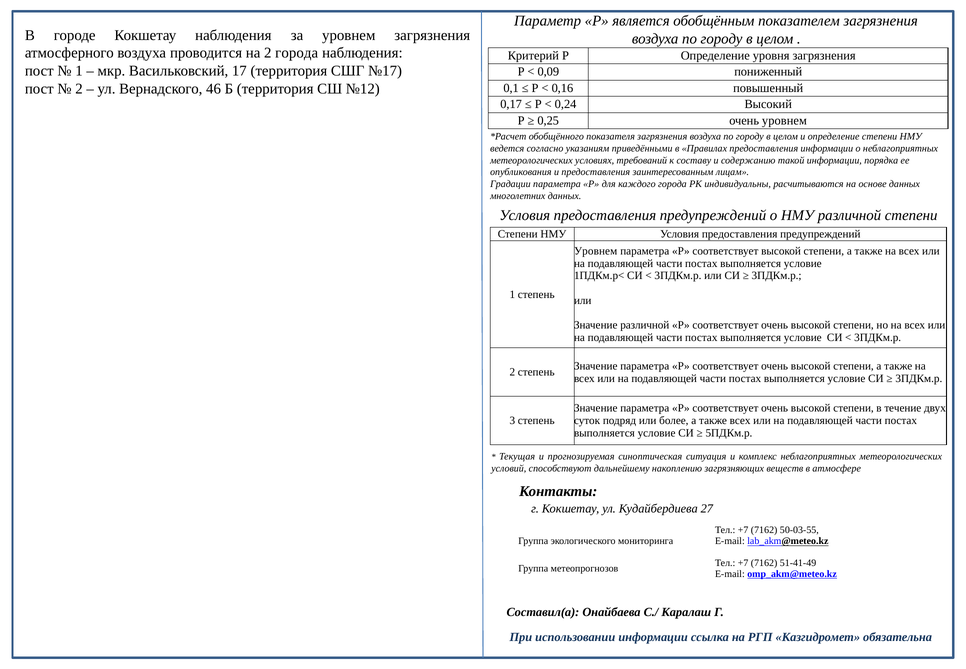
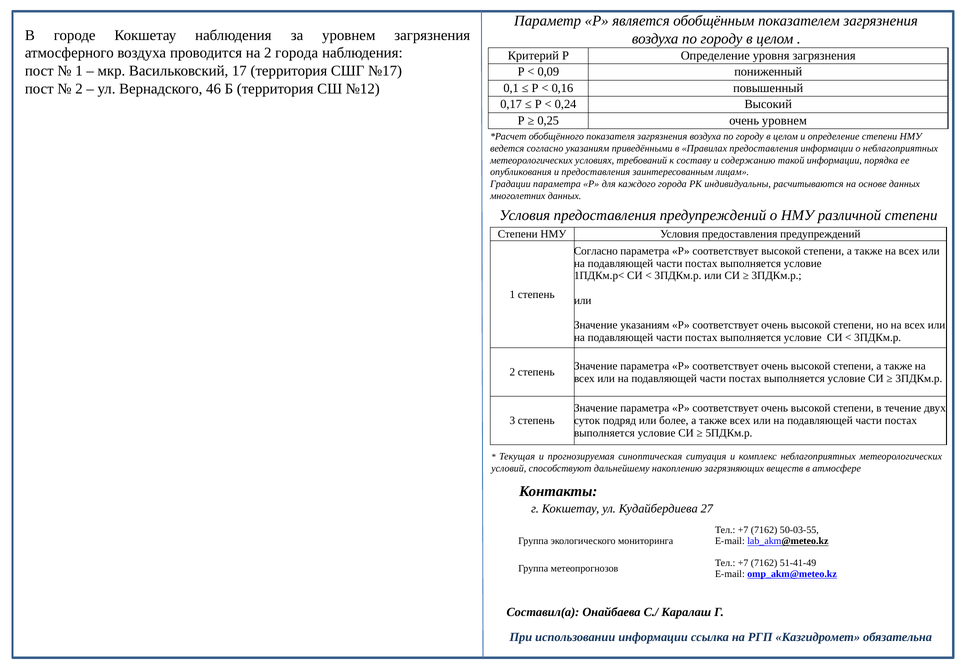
Уровнем at (596, 251): Уровнем -> Согласно
Значение различной: различной -> указаниям
